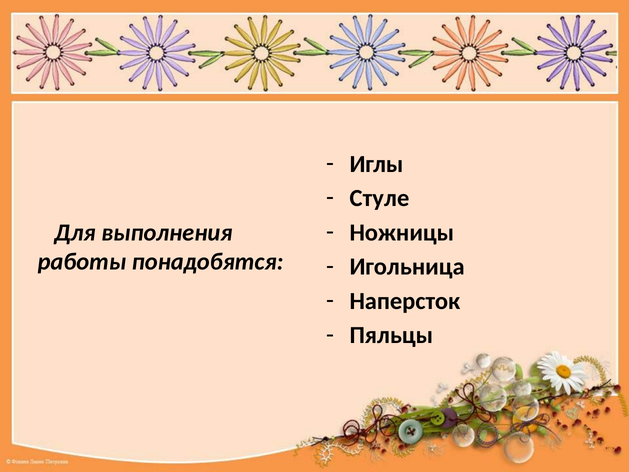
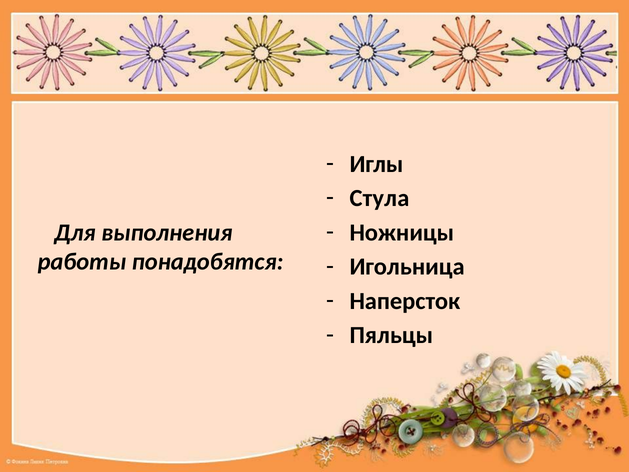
Стуле: Стуле -> Стула
